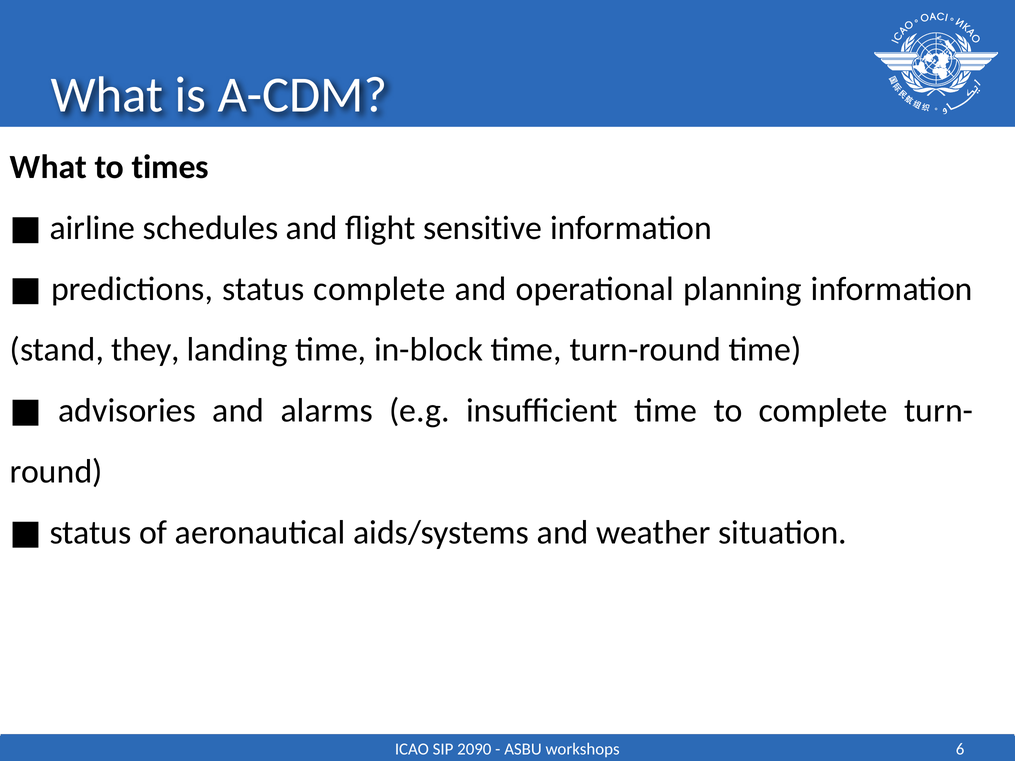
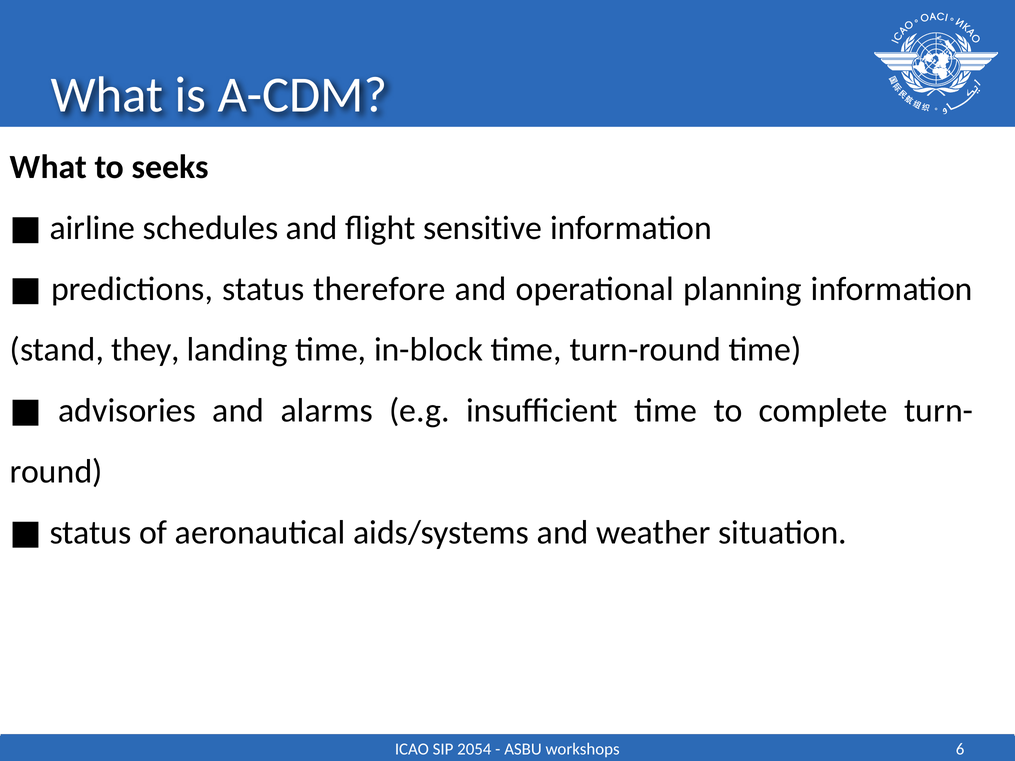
times: times -> seeks
status complete: complete -> therefore
2090: 2090 -> 2054
